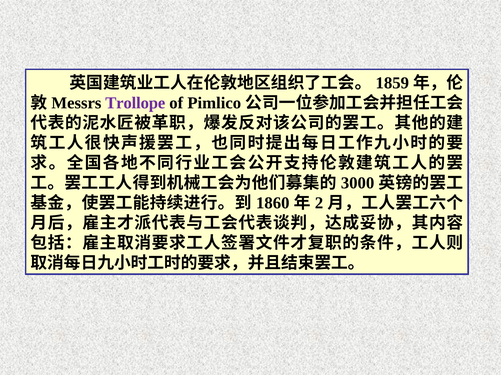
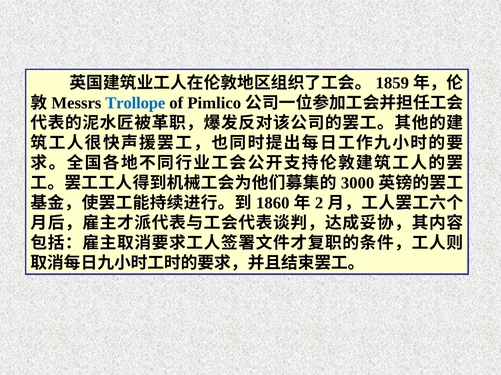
Trollope colour: purple -> blue
